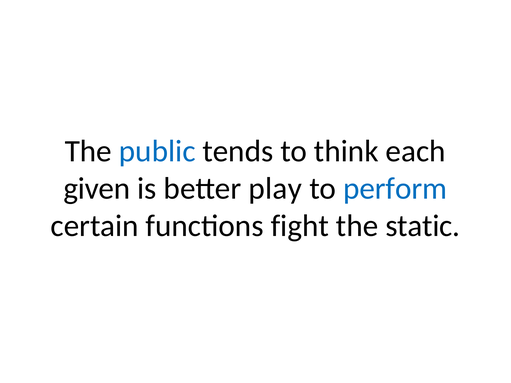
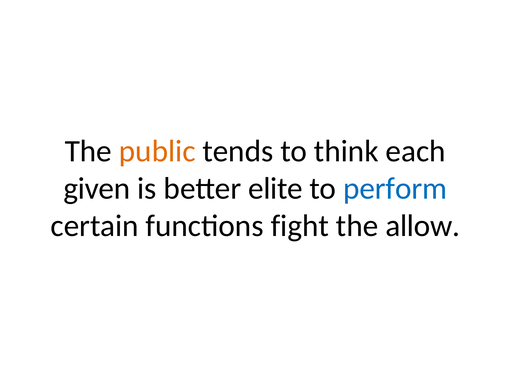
public colour: blue -> orange
play: play -> elite
static: static -> allow
